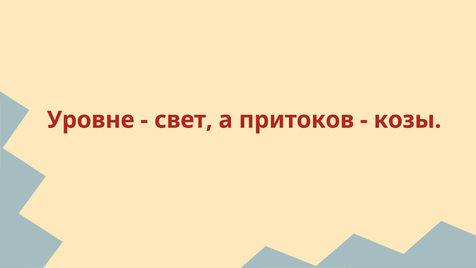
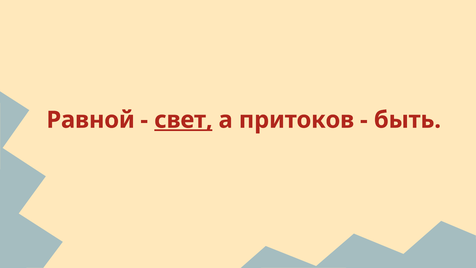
Уровне: Уровне -> Равной
свет underline: none -> present
козы: козы -> быть
